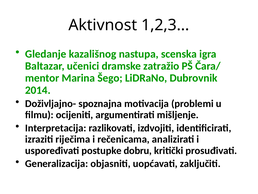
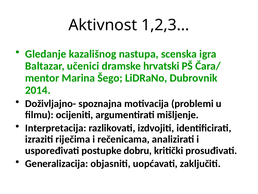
zatražio: zatražio -> hrvatski
